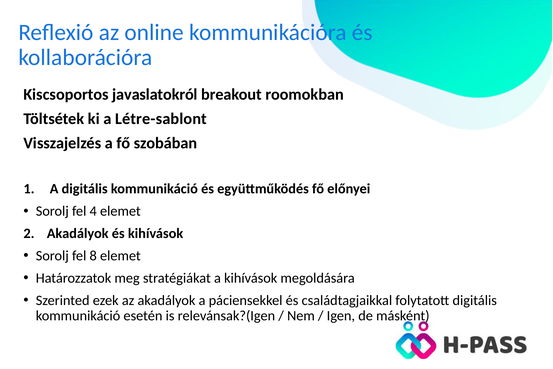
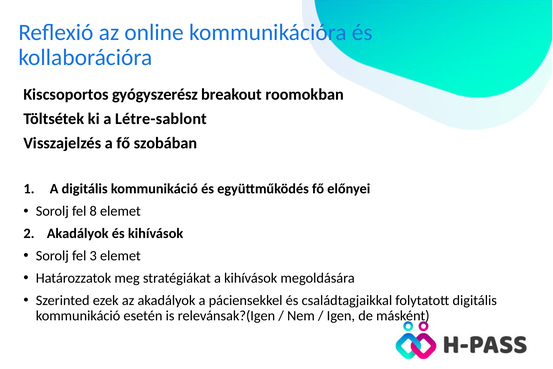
javaslatokról: javaslatokról -> gyógyszerész
4: 4 -> 8
8: 8 -> 3
